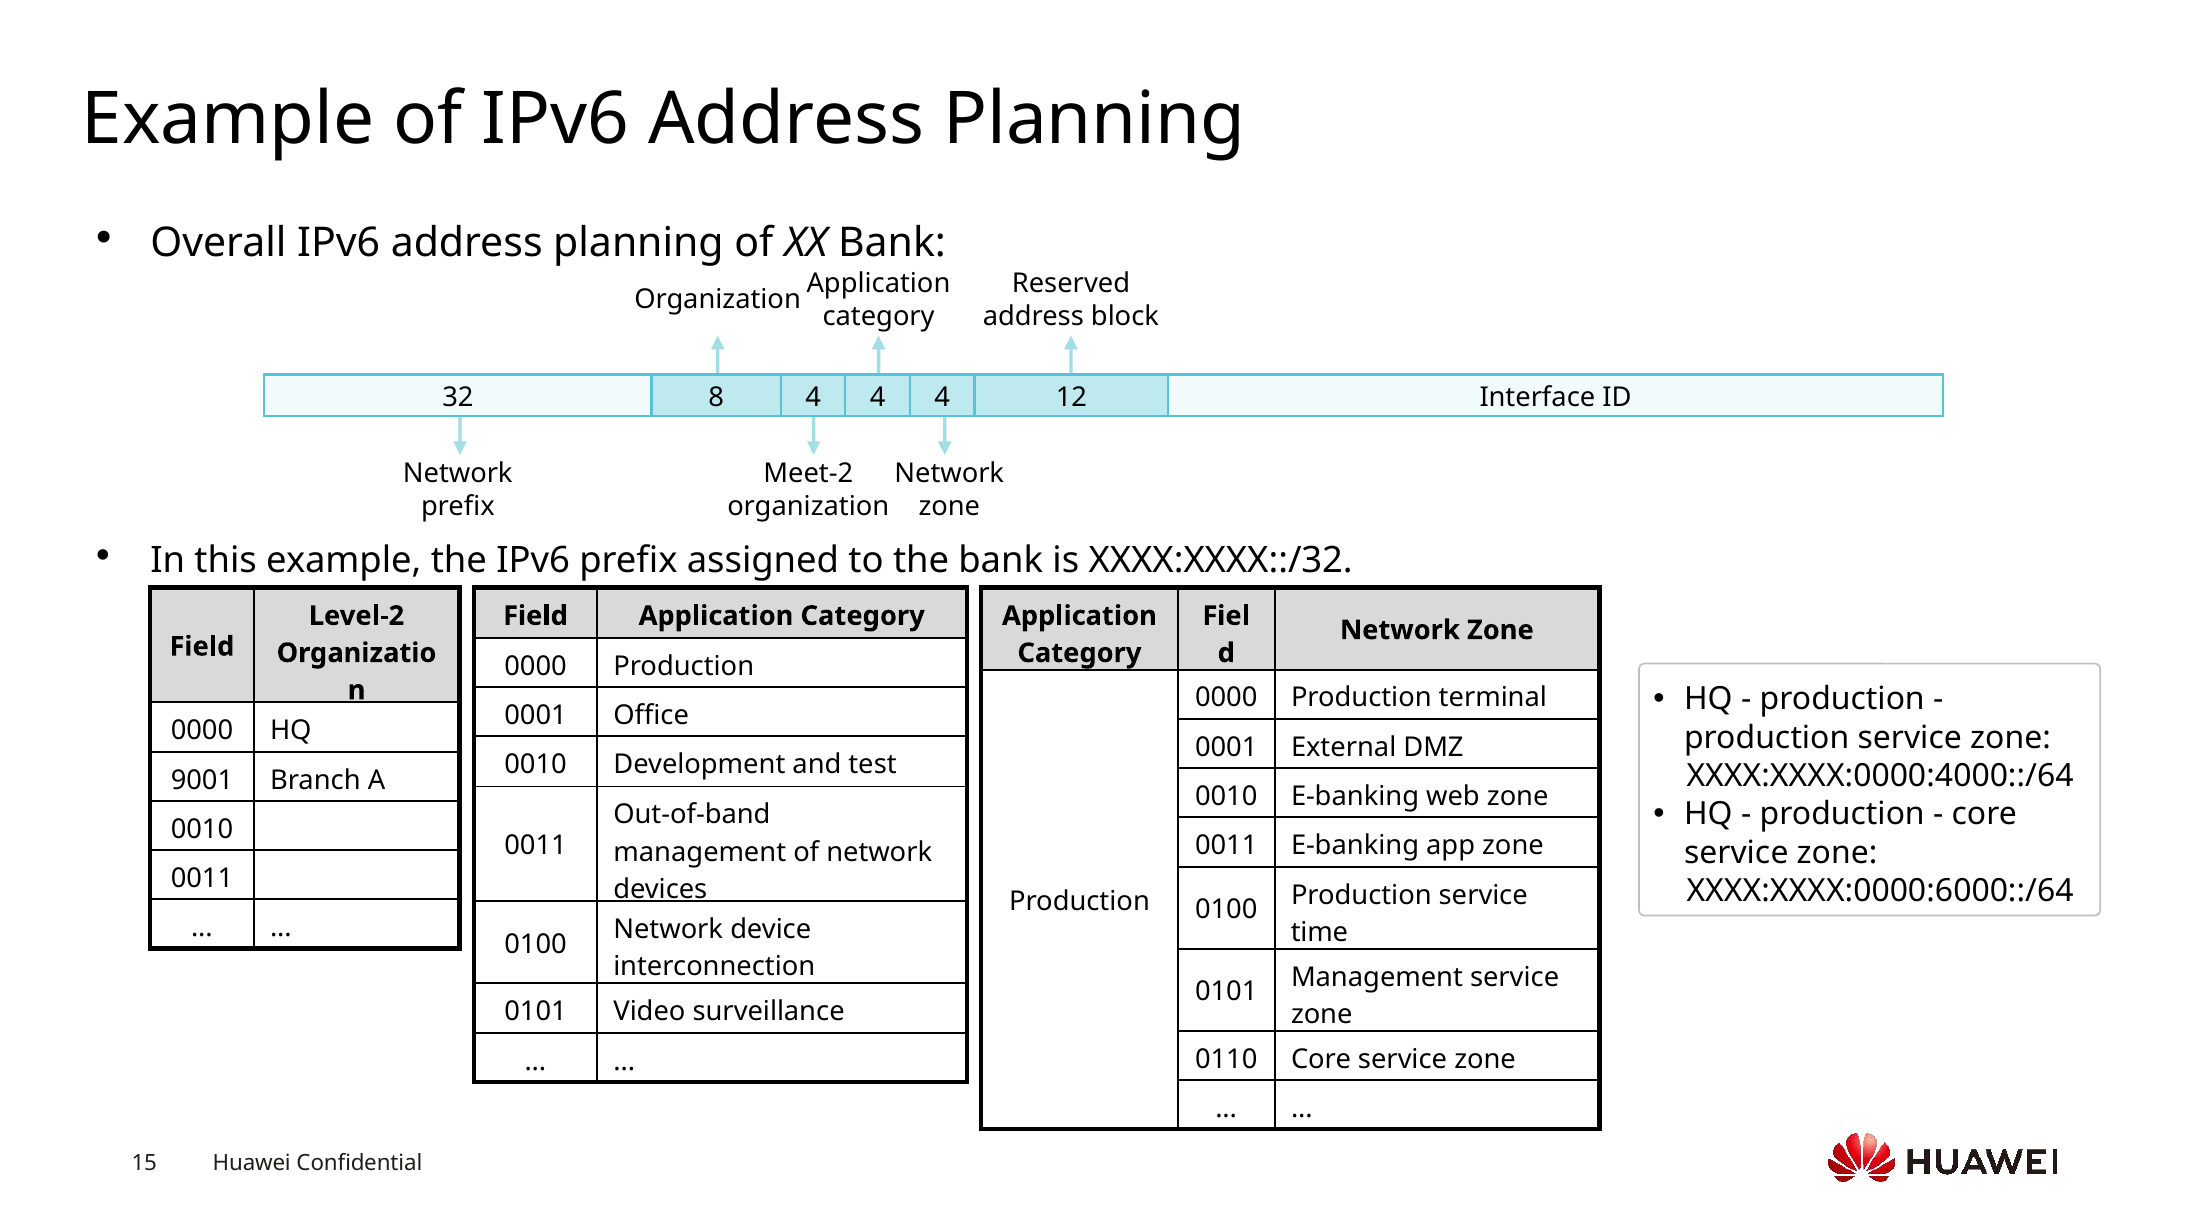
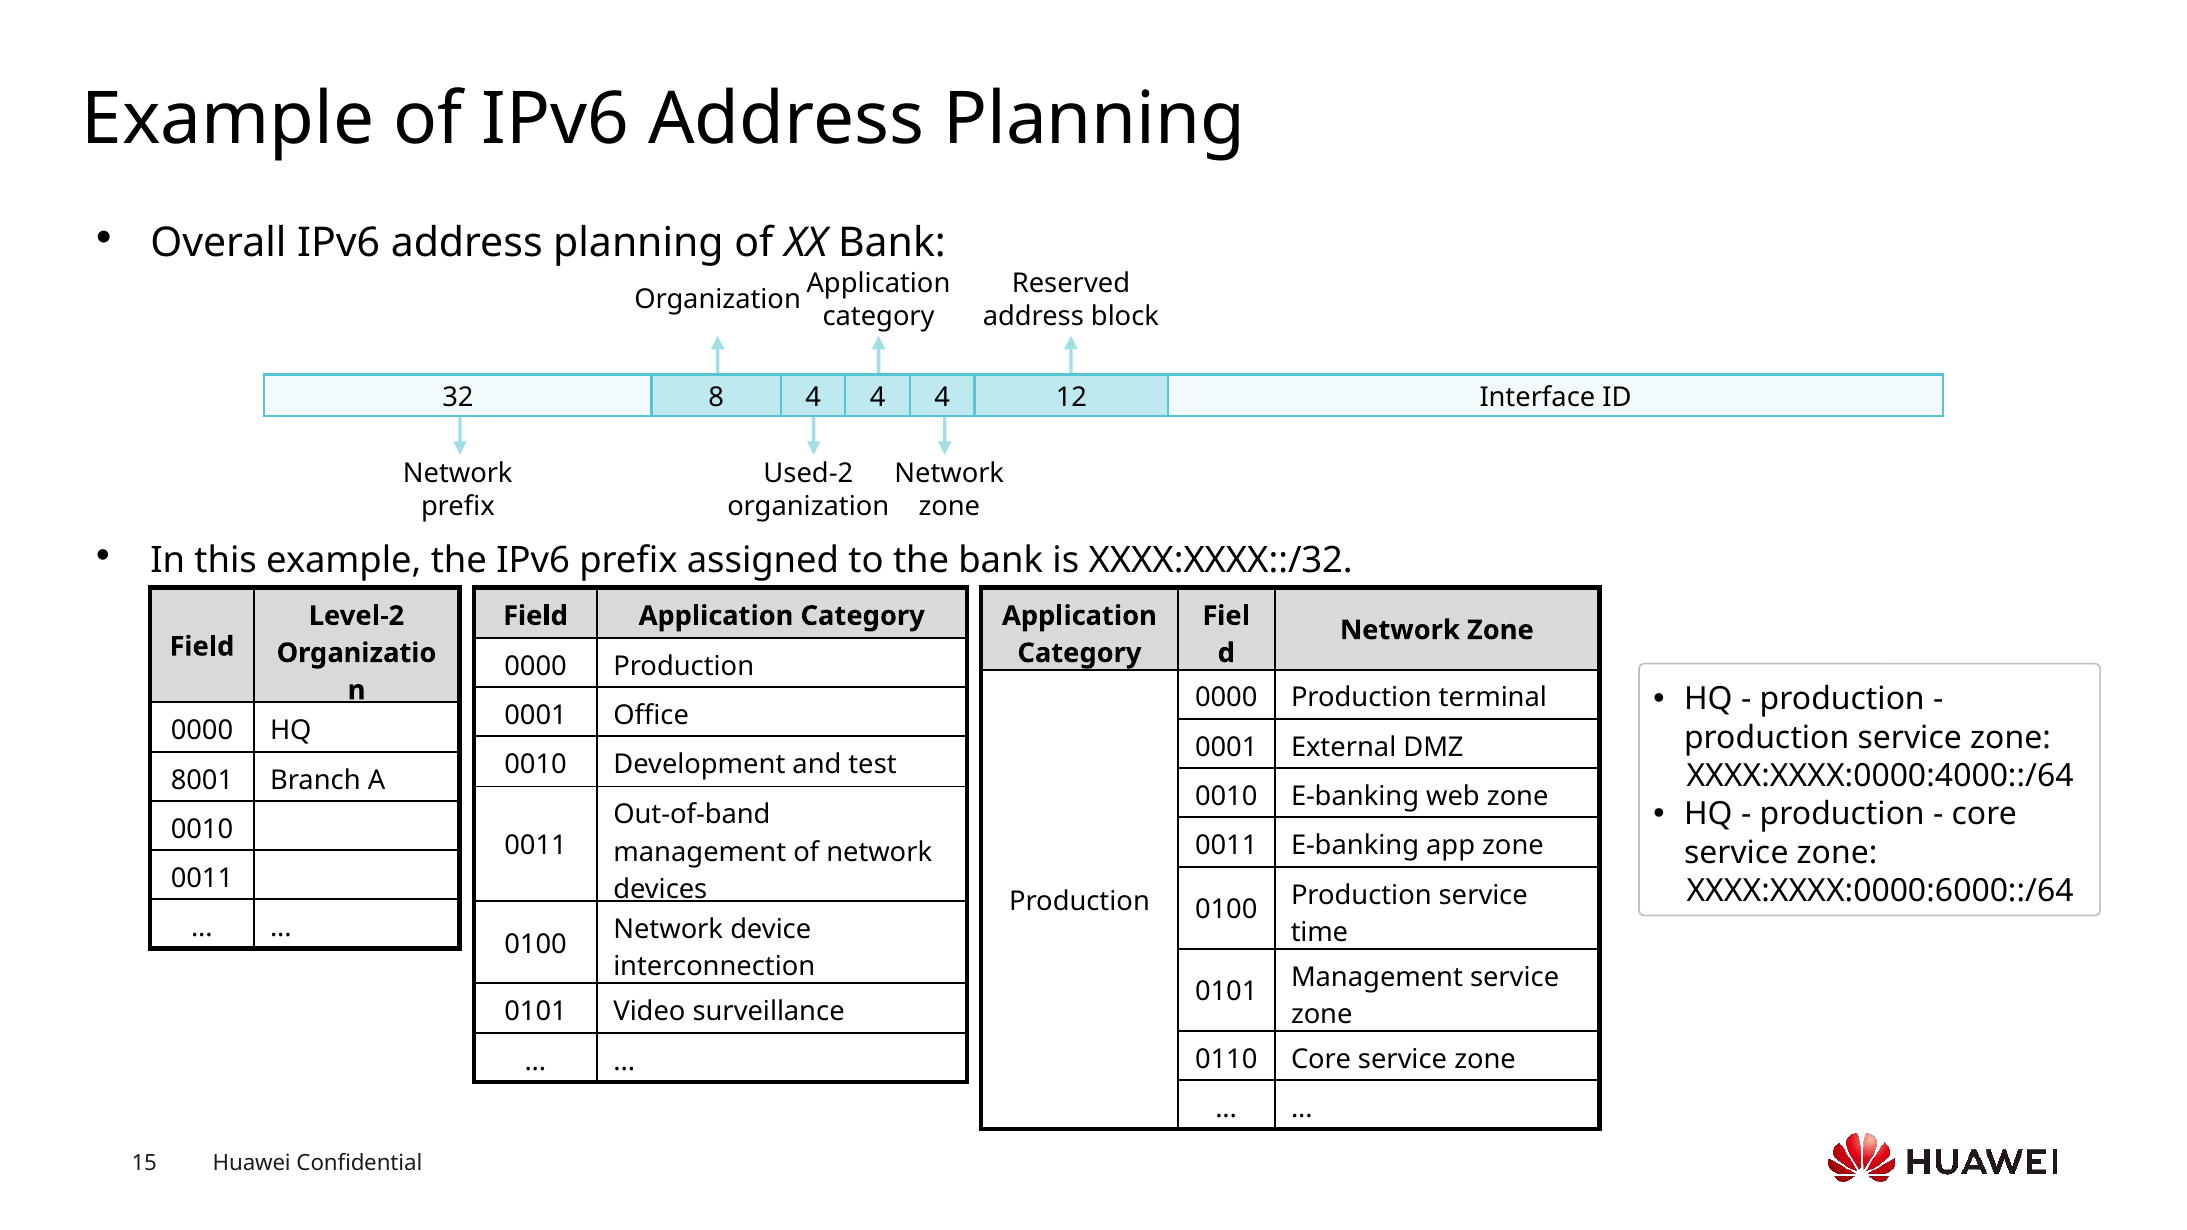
Meet-2: Meet-2 -> Used-2
9001: 9001 -> 8001
